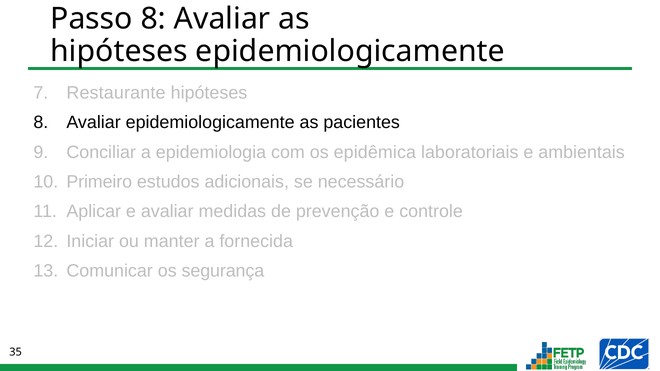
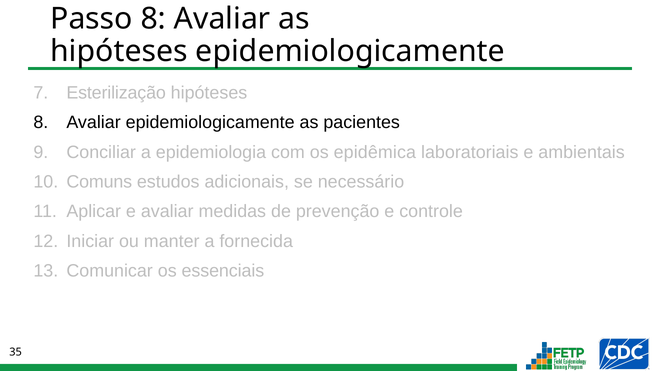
Restaurante: Restaurante -> Esterilização
Primeiro: Primeiro -> Comuns
segurança: segurança -> essenciais
